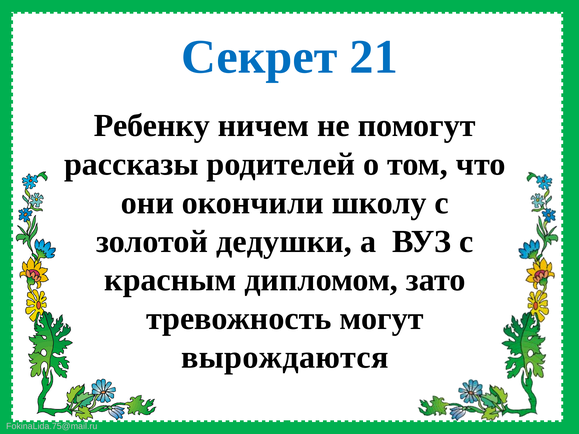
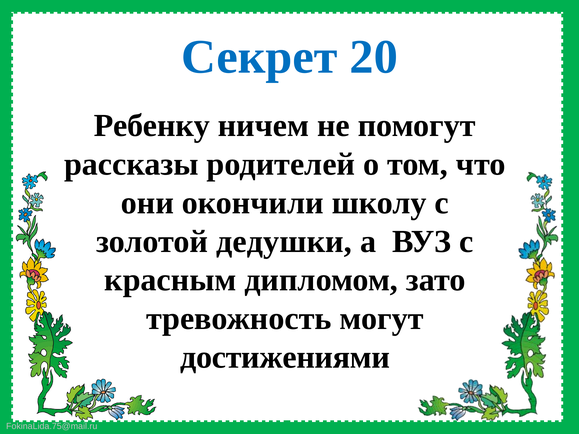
21: 21 -> 20
вырождаются: вырождаются -> достижениями
